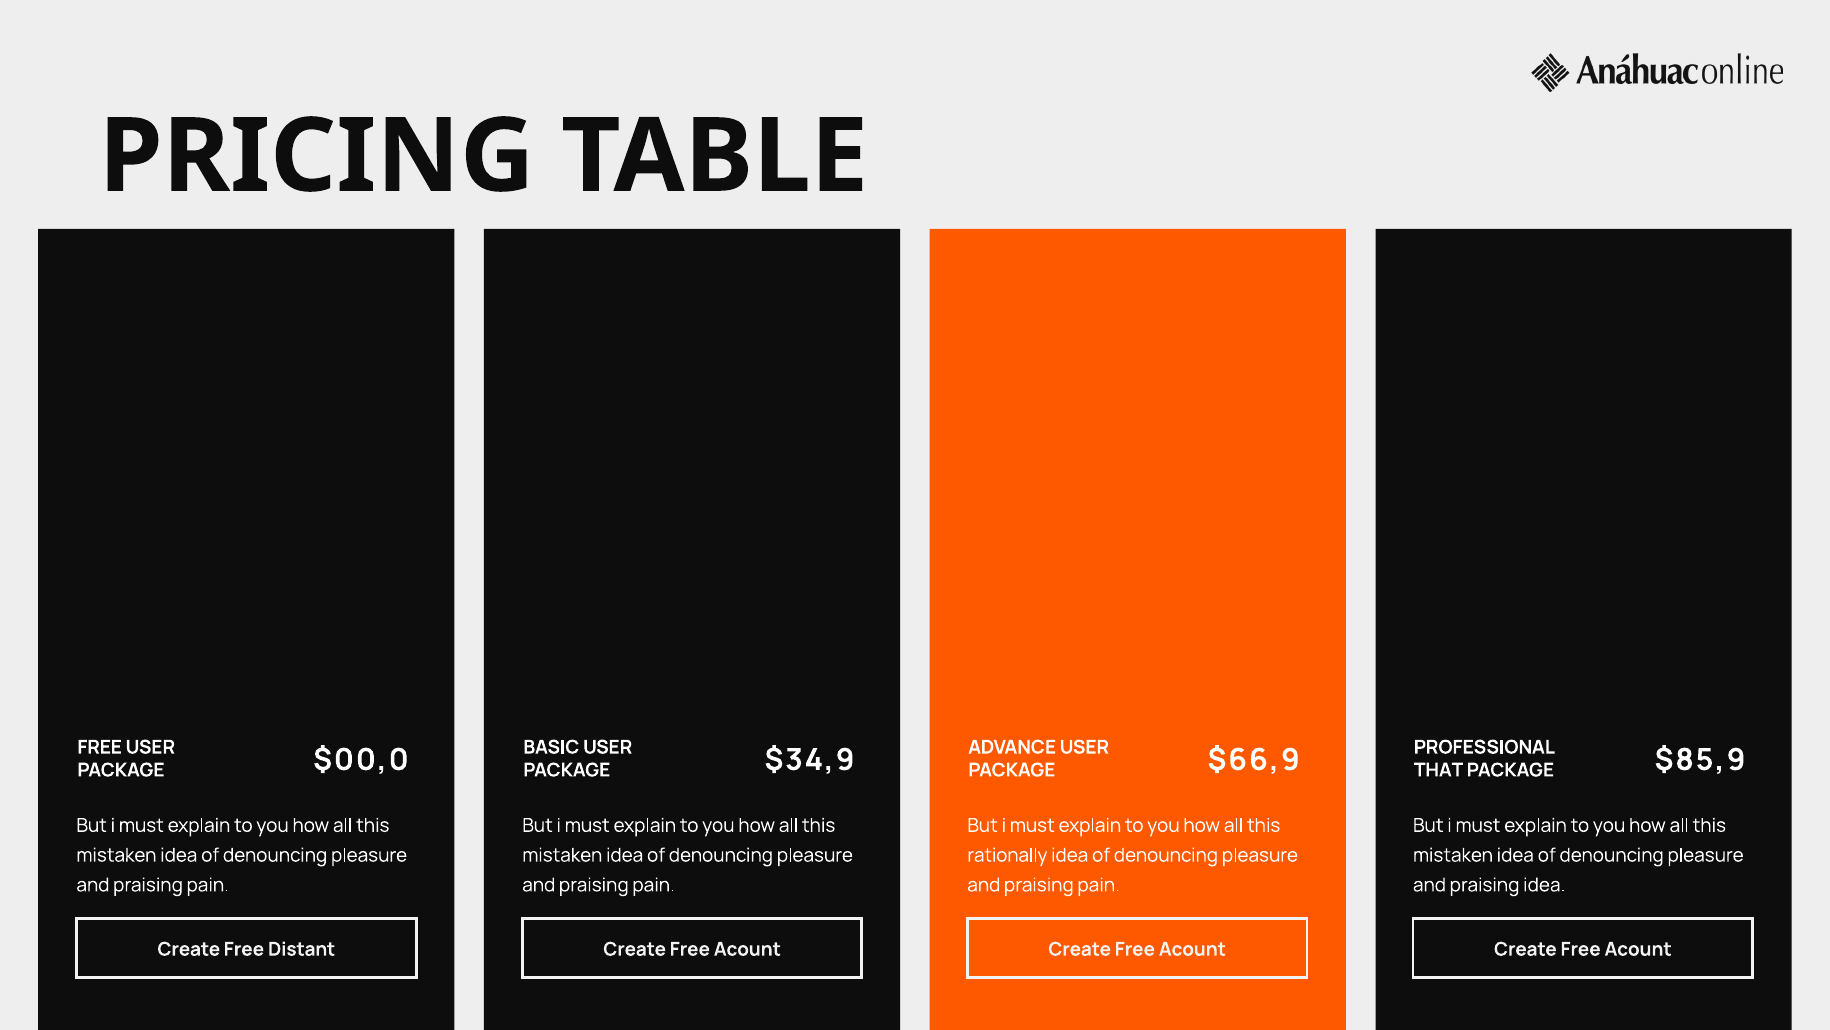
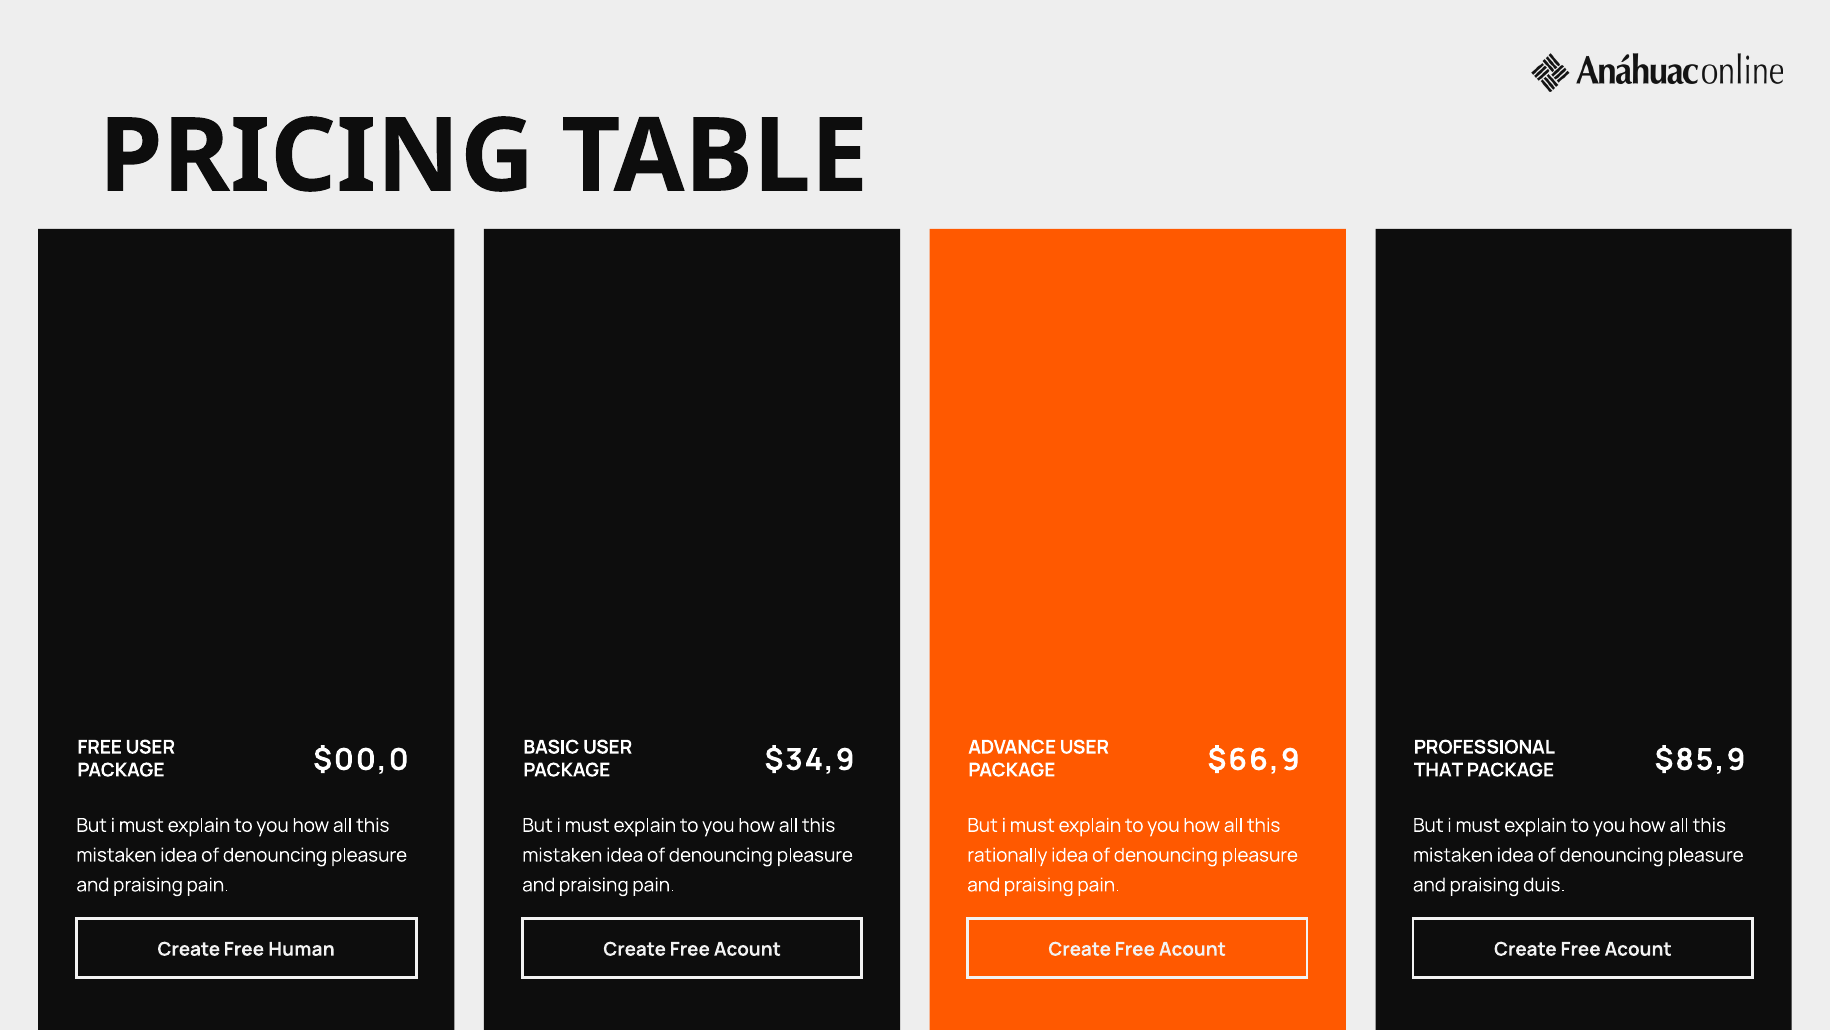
praising idea: idea -> duis
Distant: Distant -> Human
